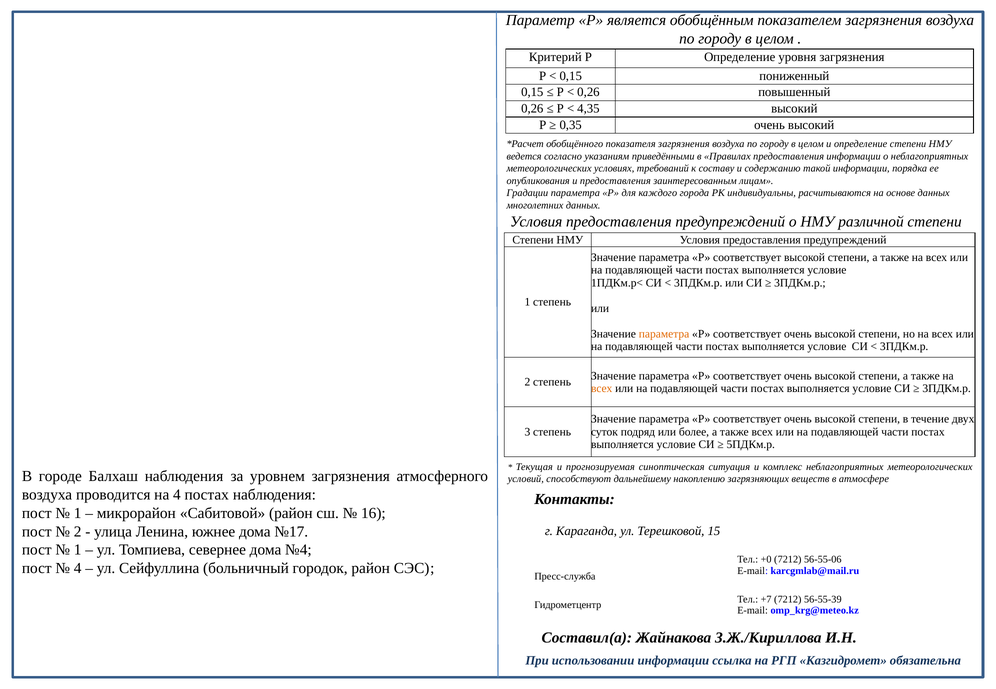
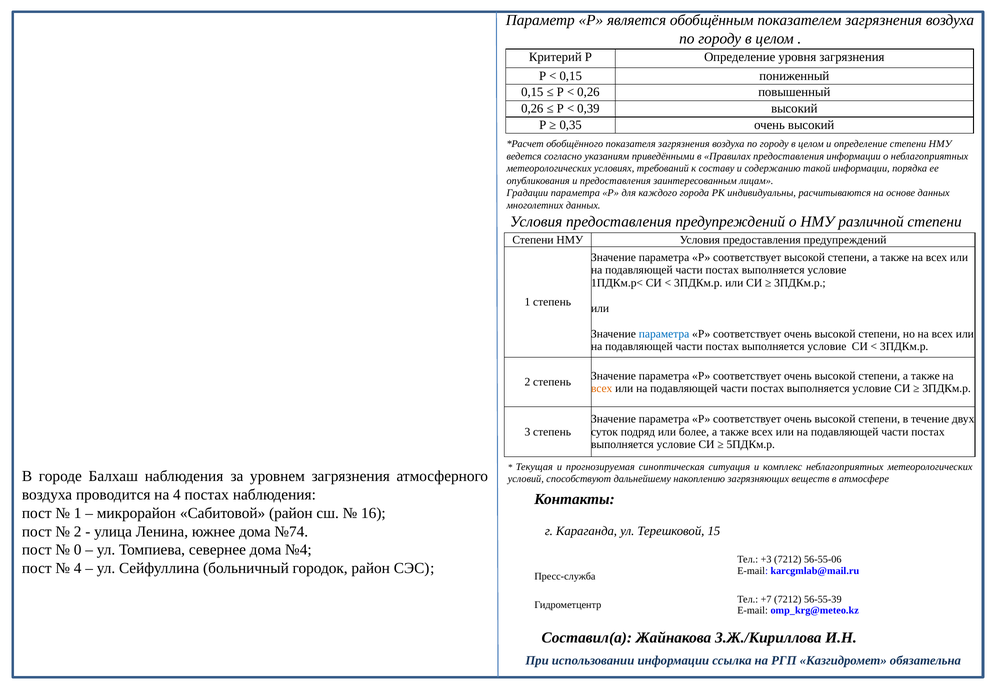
4,35: 4,35 -> 0,39
параметра at (664, 334) colour: orange -> blue
№17: №17 -> №74
1 at (78, 550): 1 -> 0
+0: +0 -> +3
